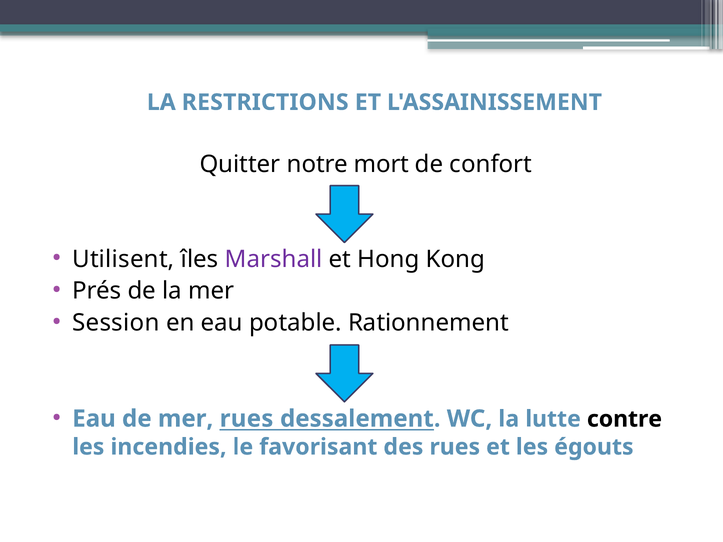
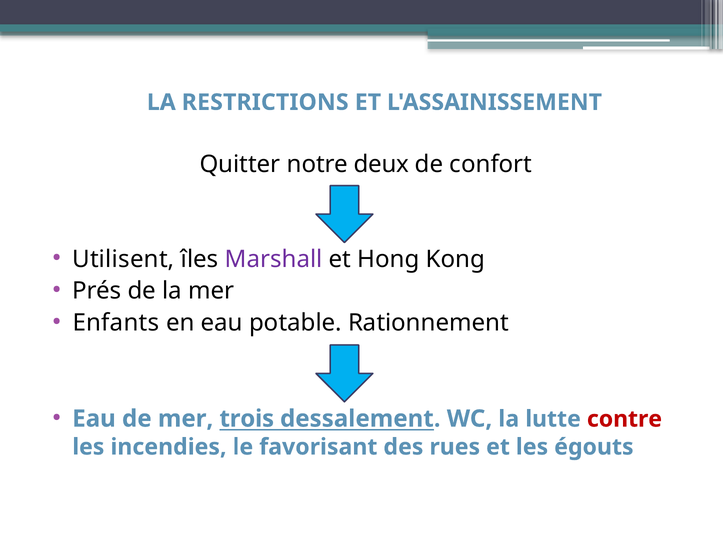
mort: mort -> deux
Session: Session -> Enfants
mer rues: rues -> trois
contre colour: black -> red
